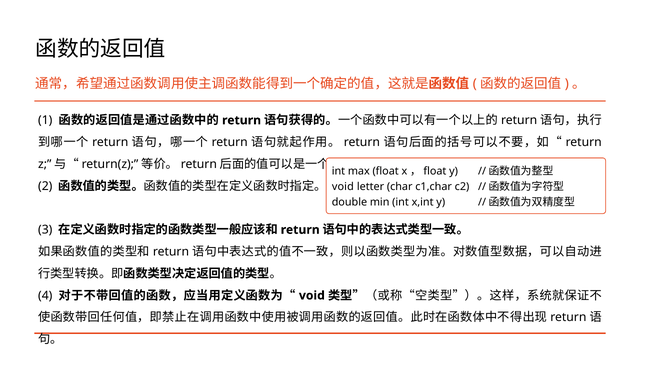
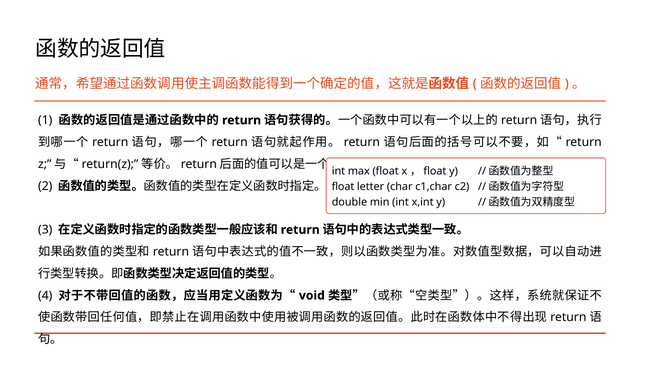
void at (343, 187): void -> float
